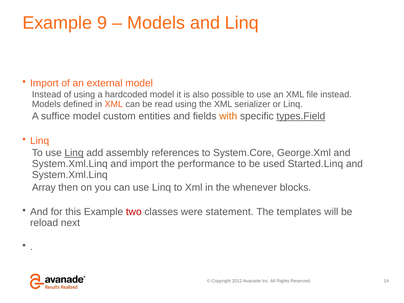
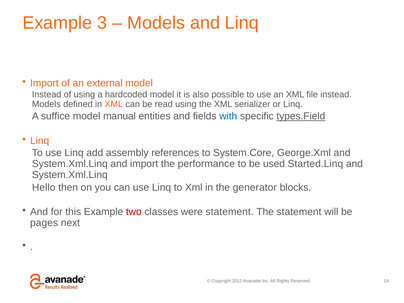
9: 9 -> 3
custom: custom -> manual
with colour: orange -> blue
Linq at (74, 153) underline: present -> none
Array: Array -> Hello
whenever: whenever -> generator
The templates: templates -> statement
reload: reload -> pages
